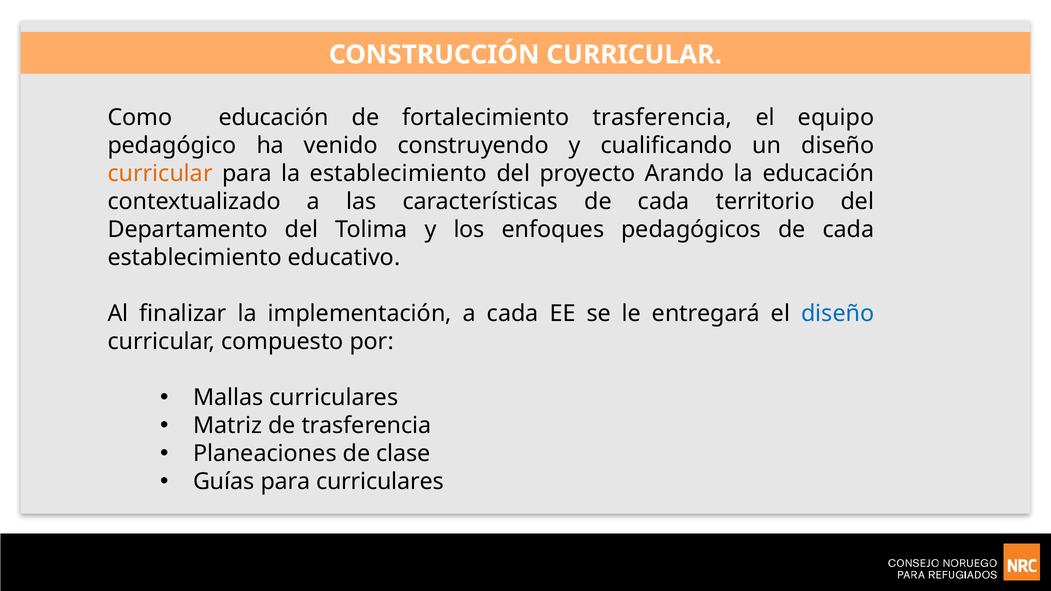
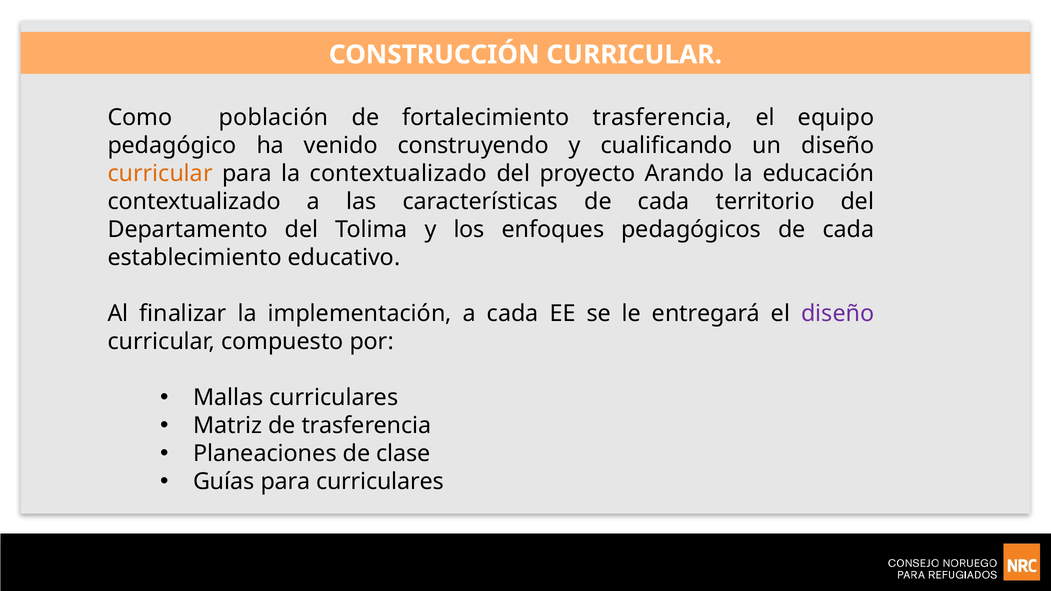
Como educación: educación -> población
la establecimiento: establecimiento -> contextualizado
diseño at (838, 314) colour: blue -> purple
